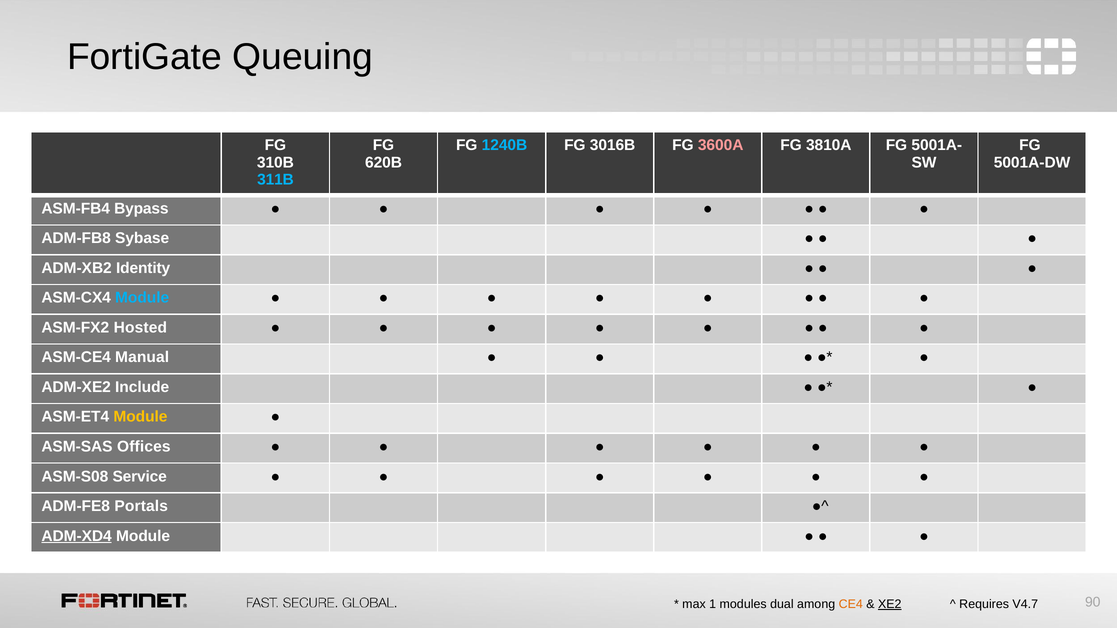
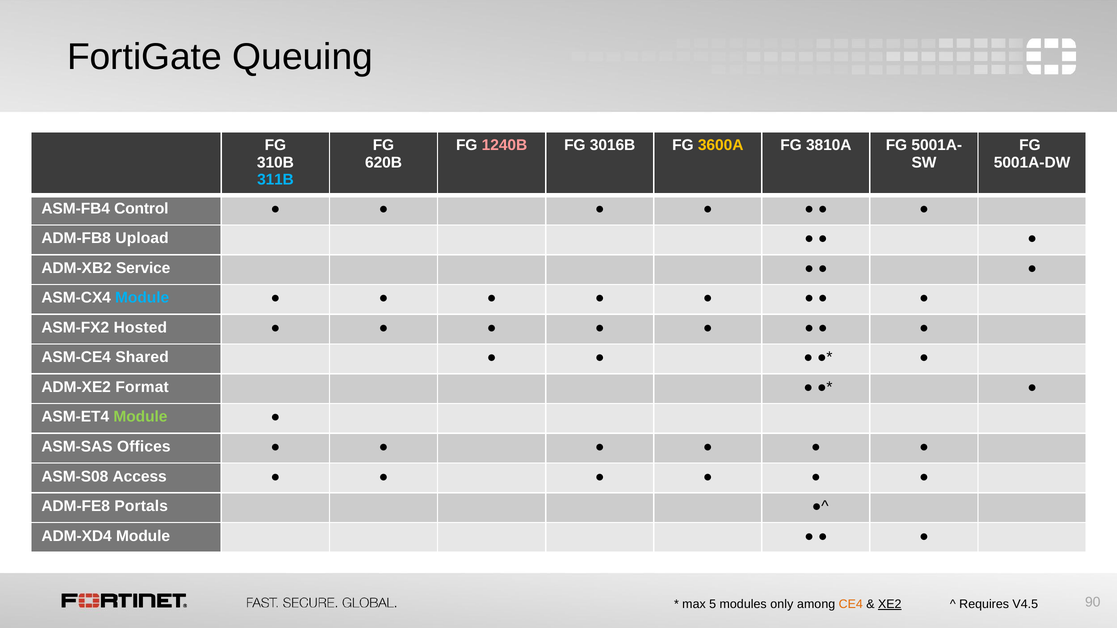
1240B colour: light blue -> pink
3600A colour: pink -> yellow
Bypass: Bypass -> Control
Sybase: Sybase -> Upload
Identity: Identity -> Service
Manual: Manual -> Shared
Include: Include -> Format
Module at (140, 417) colour: yellow -> light green
Service: Service -> Access
ADM-XD4 underline: present -> none
1: 1 -> 5
dual: dual -> only
V4.7: V4.7 -> V4.5
